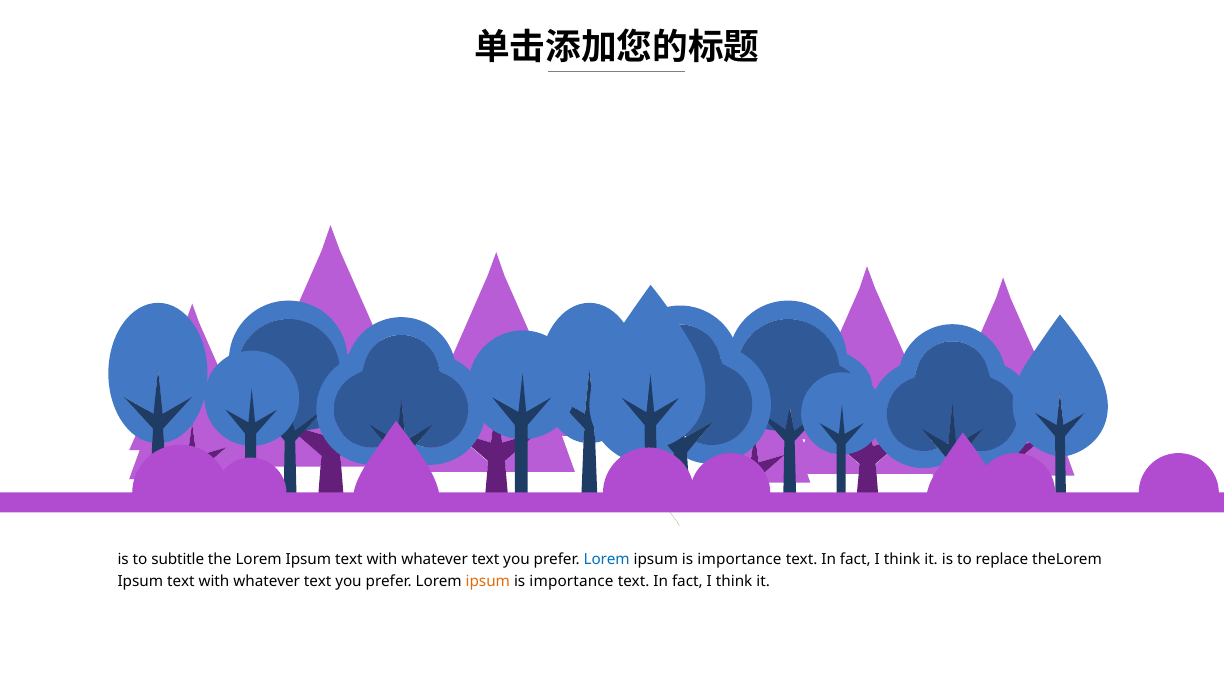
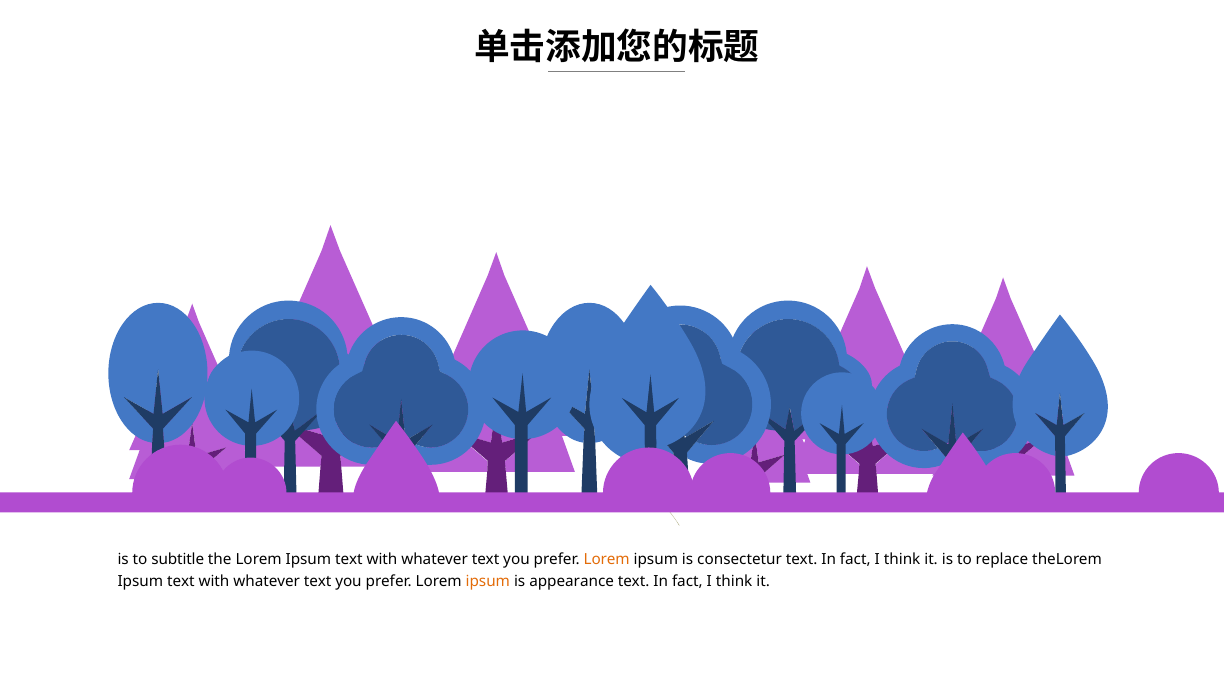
Lorem at (607, 559) colour: blue -> orange
importance at (740, 559): importance -> consectetur
importance at (572, 581): importance -> appearance
